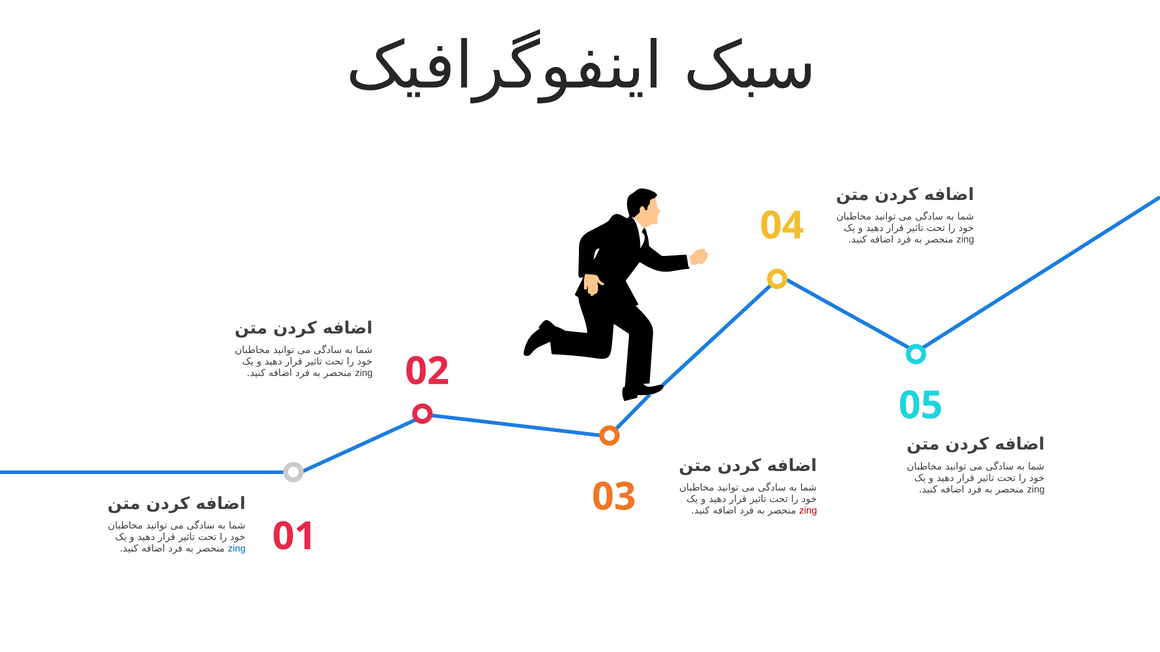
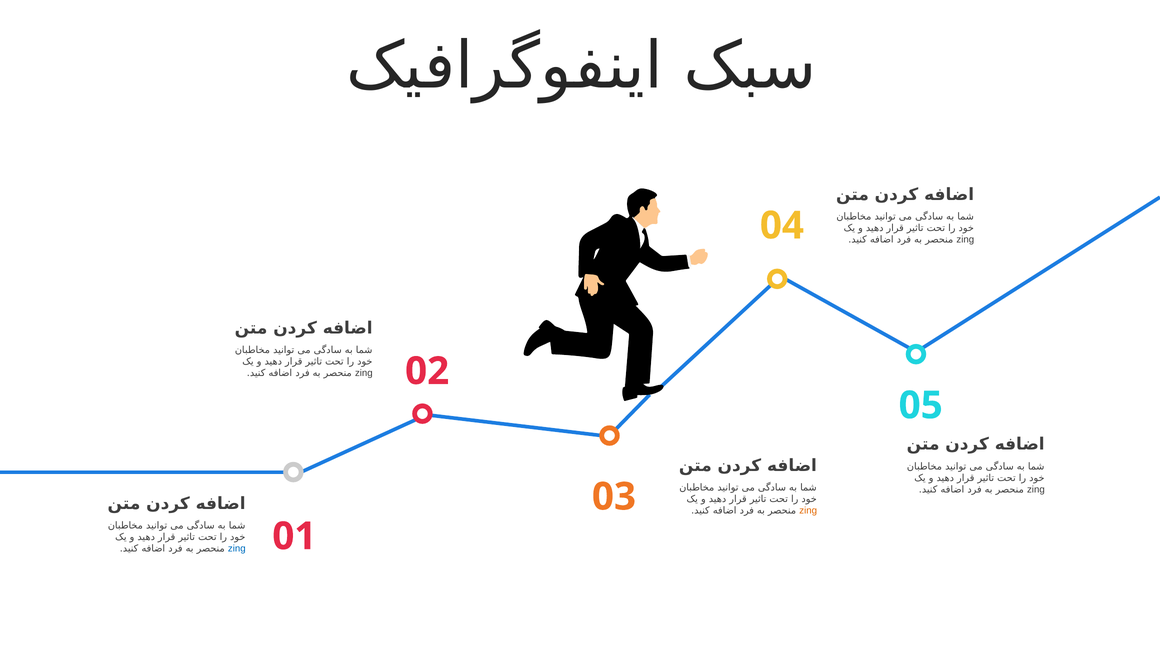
zing at (808, 511) colour: red -> orange
